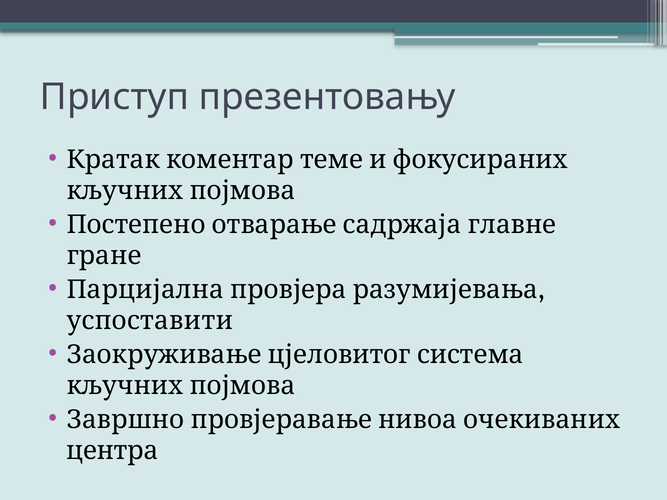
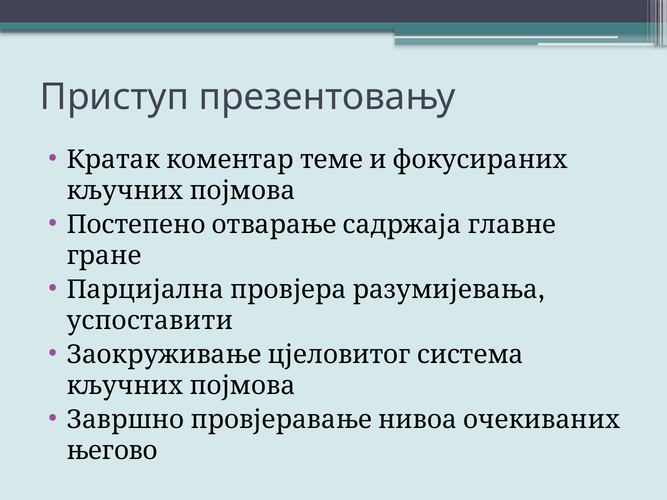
центра: центра -> његово
